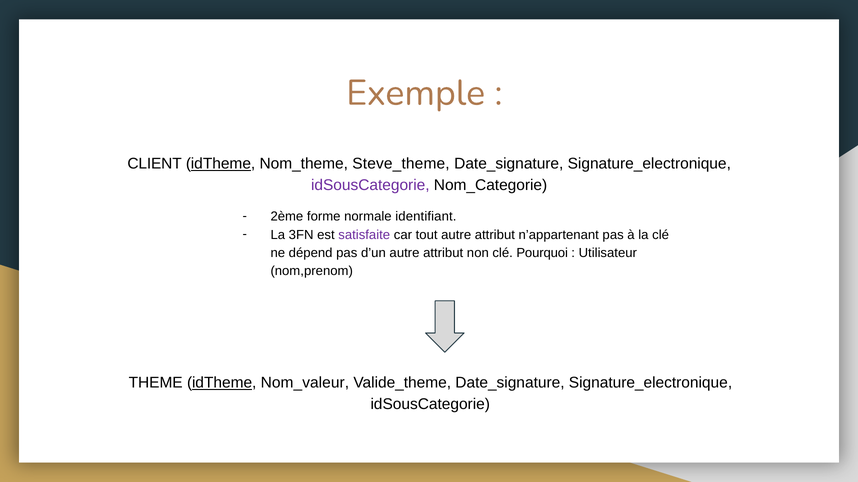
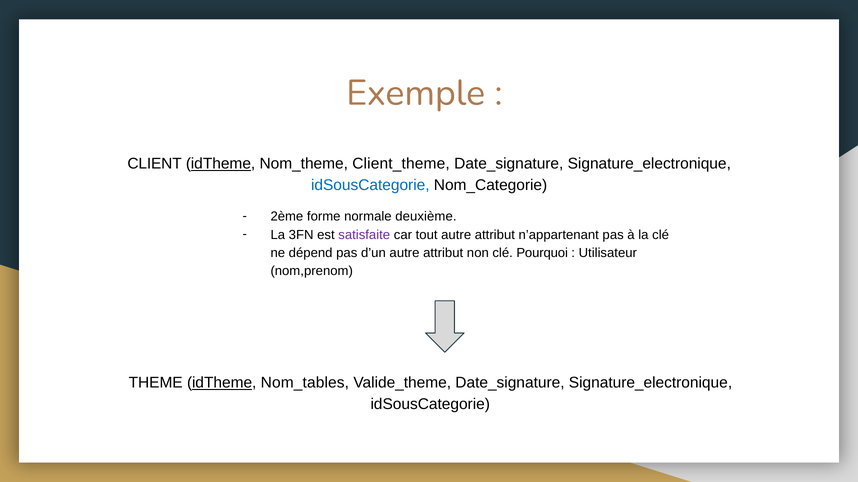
Steve_theme: Steve_theme -> Client_theme
idSousCategorie at (370, 185) colour: purple -> blue
identifiant: identifiant -> deuxième
Nom_valeur: Nom_valeur -> Nom_tables
